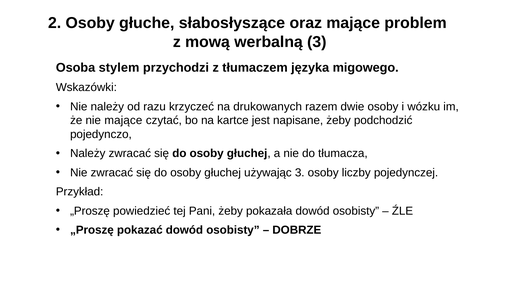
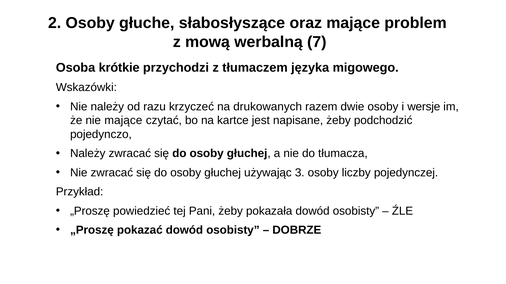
werbalną 3: 3 -> 7
stylem: stylem -> krótkie
wózku: wózku -> wersje
